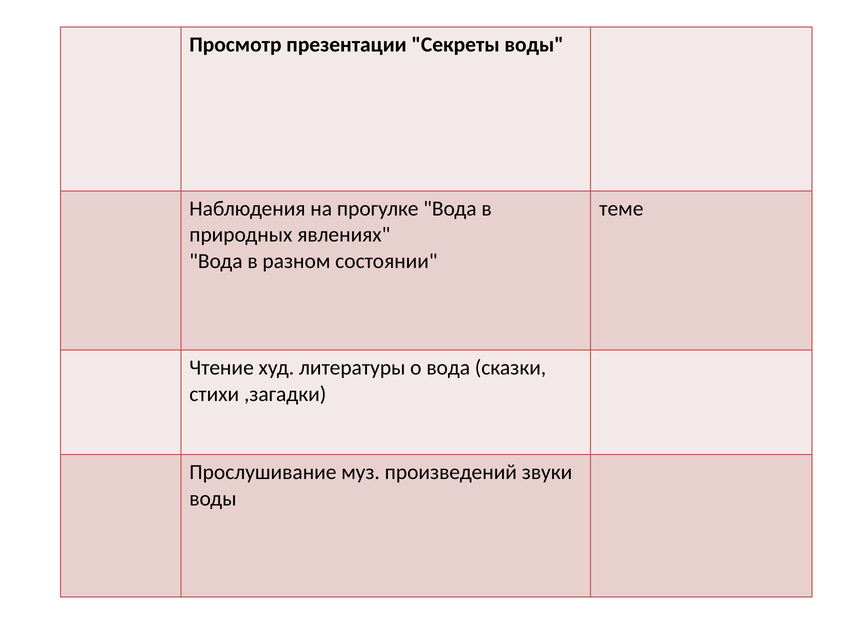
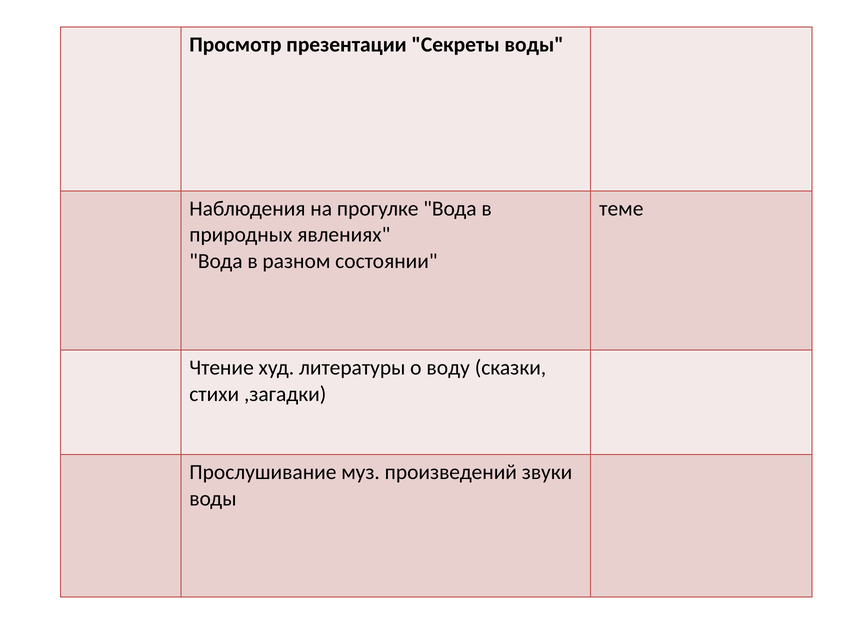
о вода: вода -> воду
